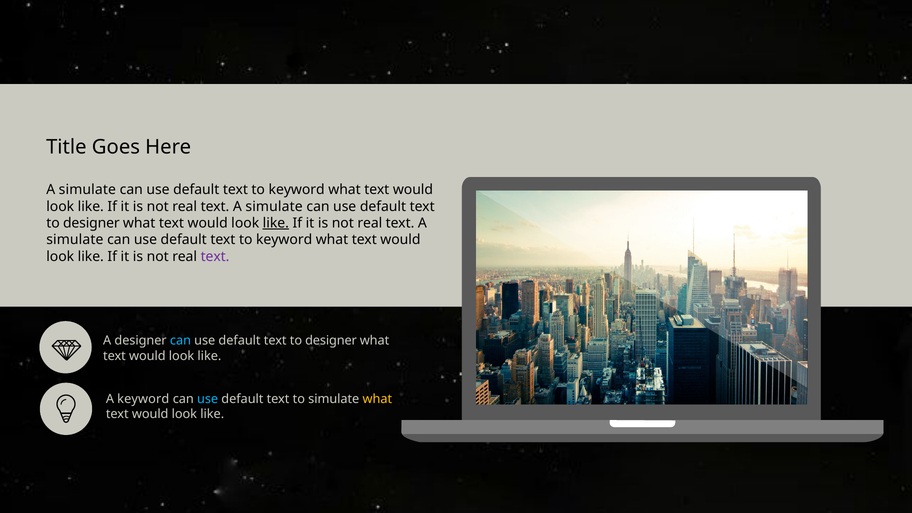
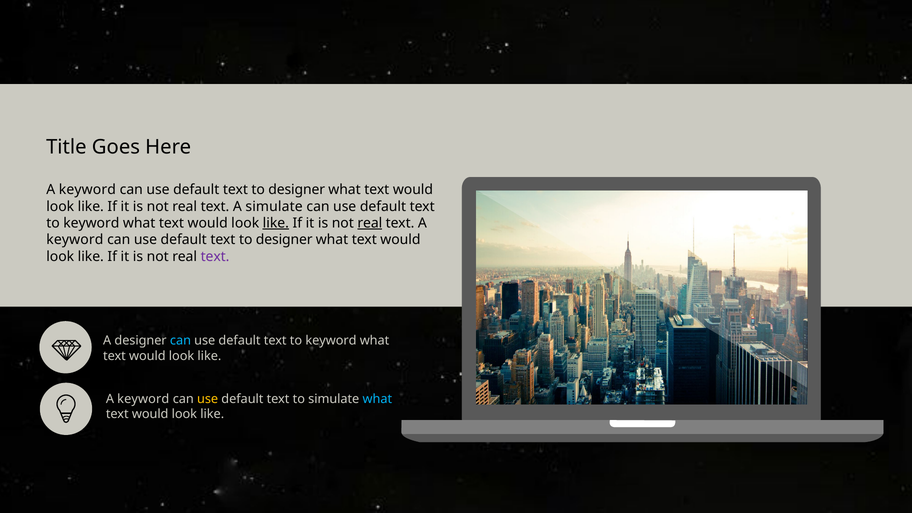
simulate at (87, 190): simulate -> keyword
keyword at (297, 190): keyword -> designer
designer at (91, 223): designer -> keyword
real at (370, 223) underline: none -> present
simulate at (75, 240): simulate -> keyword
keyword at (284, 240): keyword -> designer
designer at (331, 341): designer -> keyword
use at (208, 399) colour: light blue -> yellow
what at (377, 399) colour: yellow -> light blue
